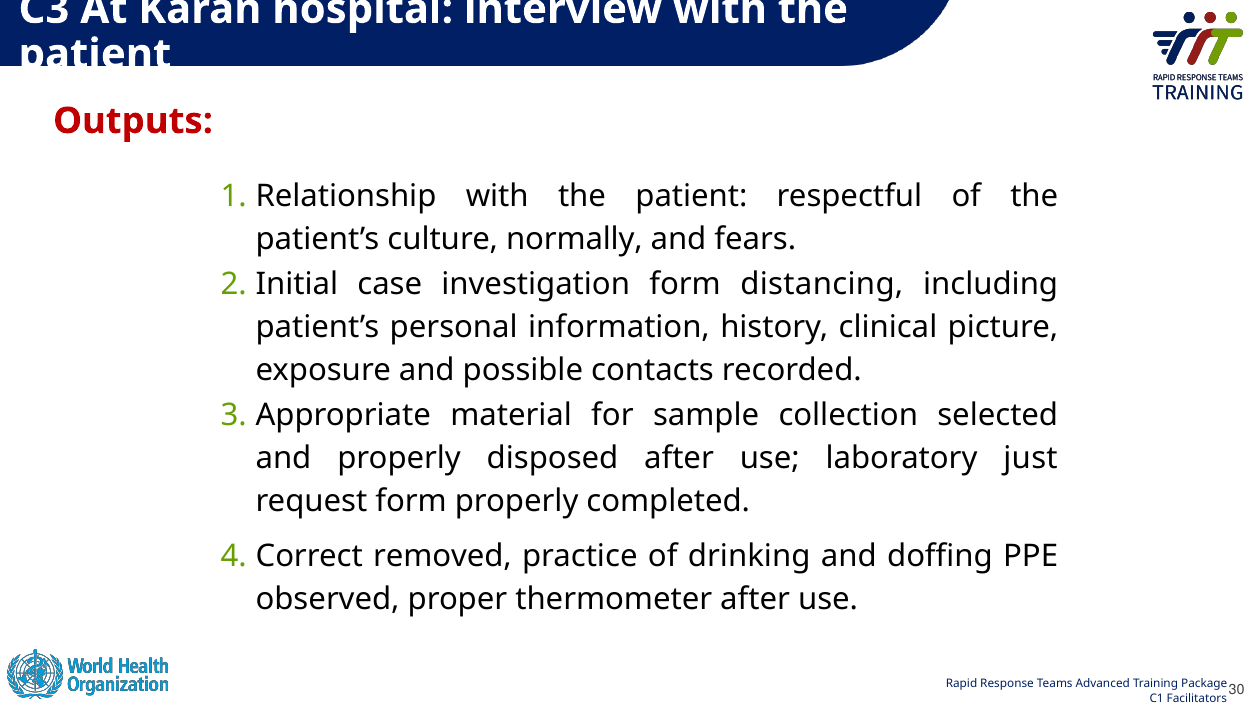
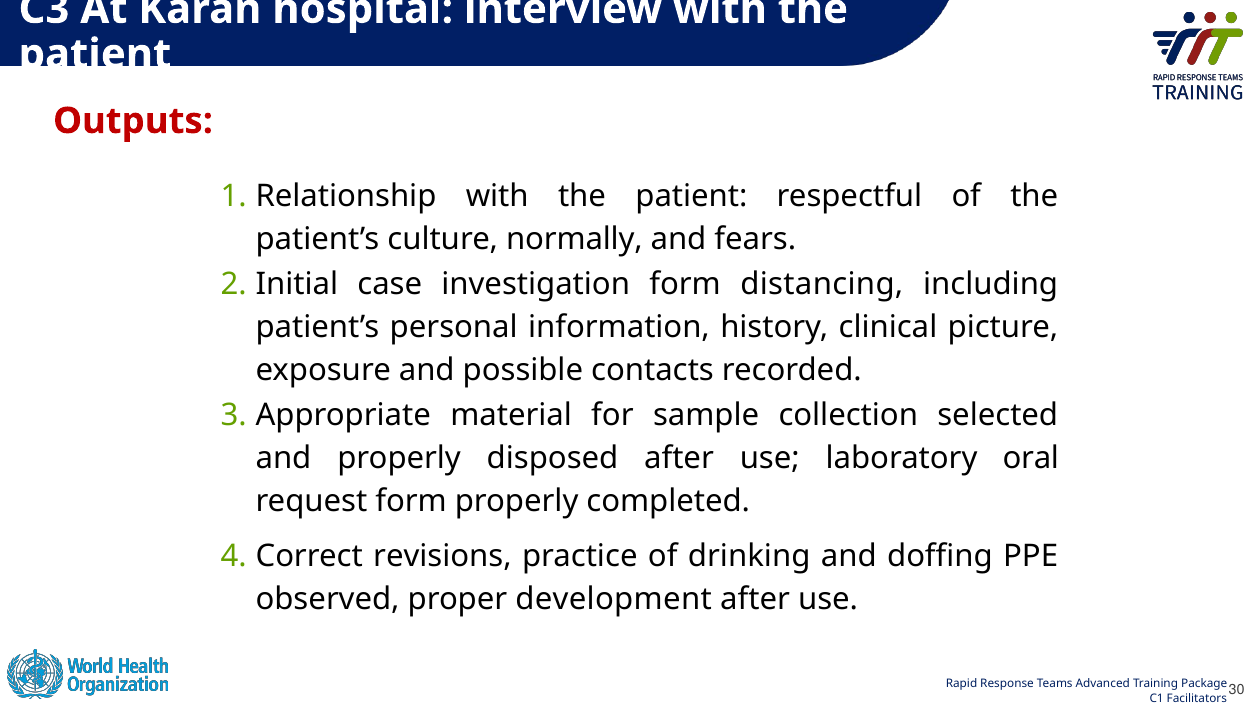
just: just -> oral
removed: removed -> revisions
thermometer: thermometer -> development
